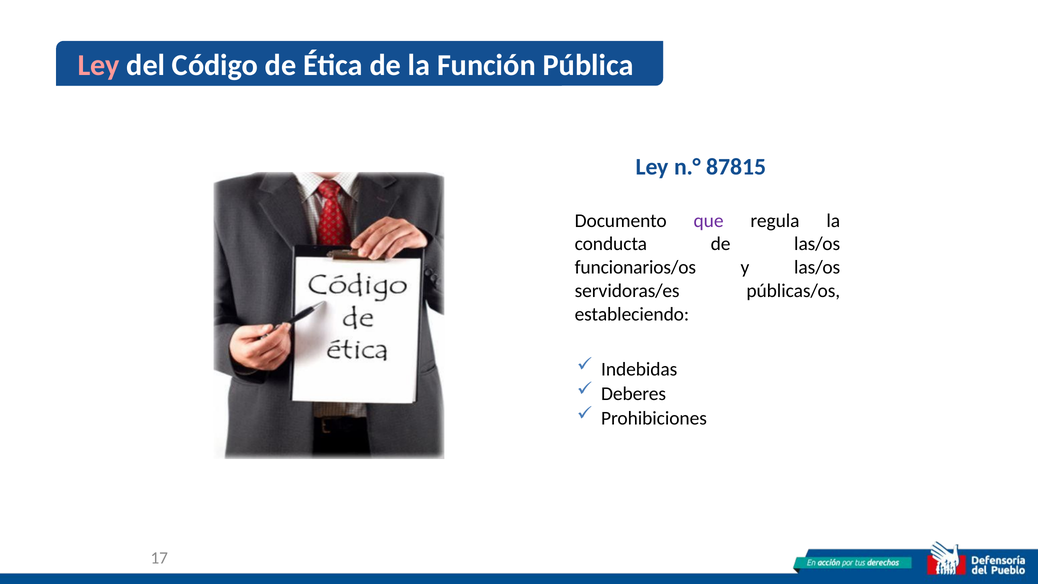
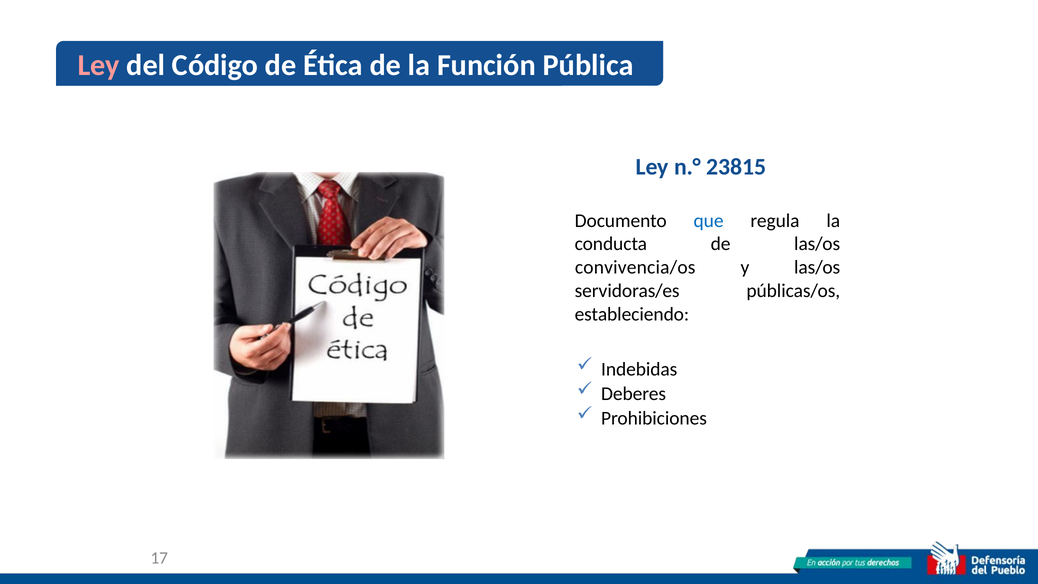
87815: 87815 -> 23815
que colour: purple -> blue
funcionarios/os: funcionarios/os -> convivencia/os
